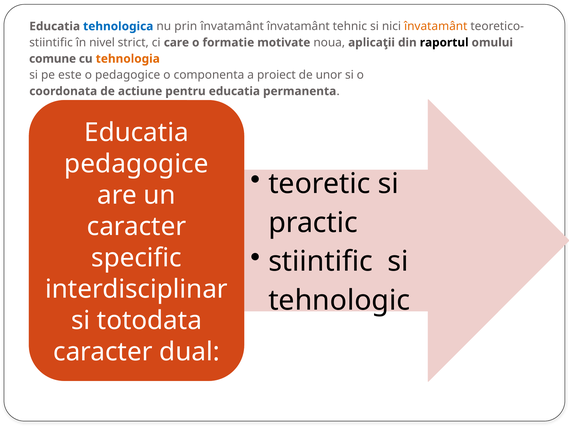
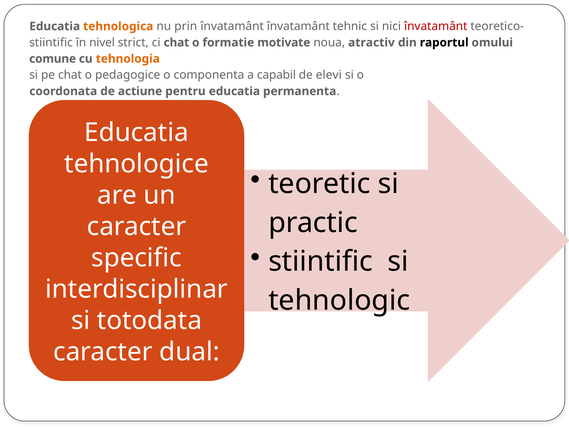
tehnologica colour: blue -> orange
învatamânt at (436, 26) colour: orange -> red
ci care: care -> chat
aplicaţii: aplicaţii -> atractiv
pe este: este -> chat
proiect: proiect -> capabil
unor: unor -> elevi
pedagogice at (136, 164): pedagogice -> tehnologice
